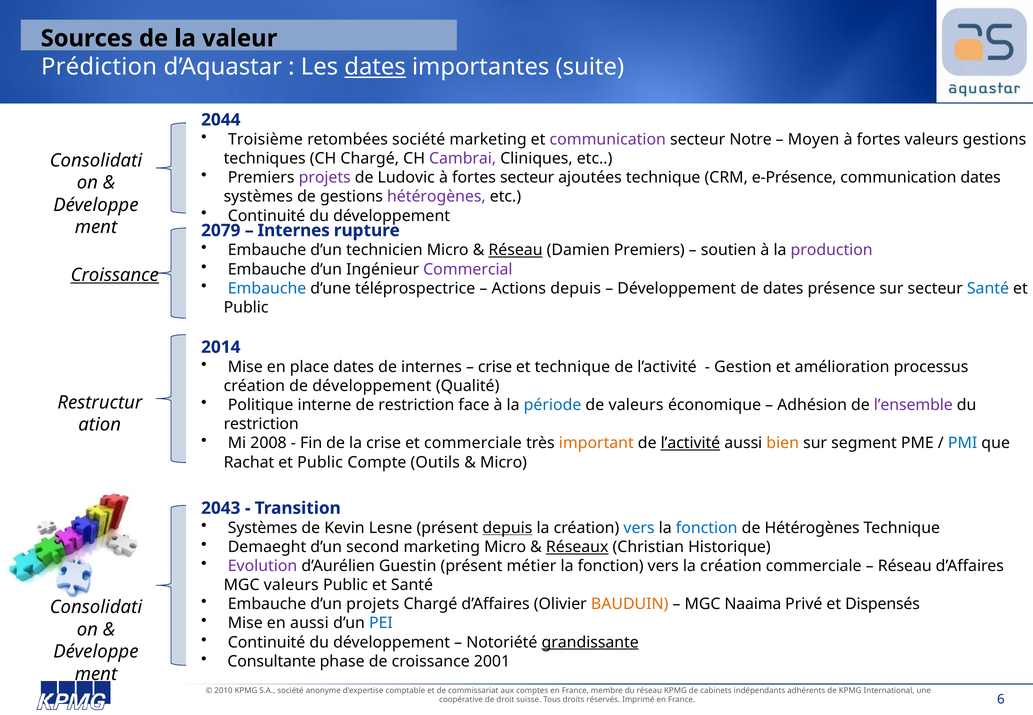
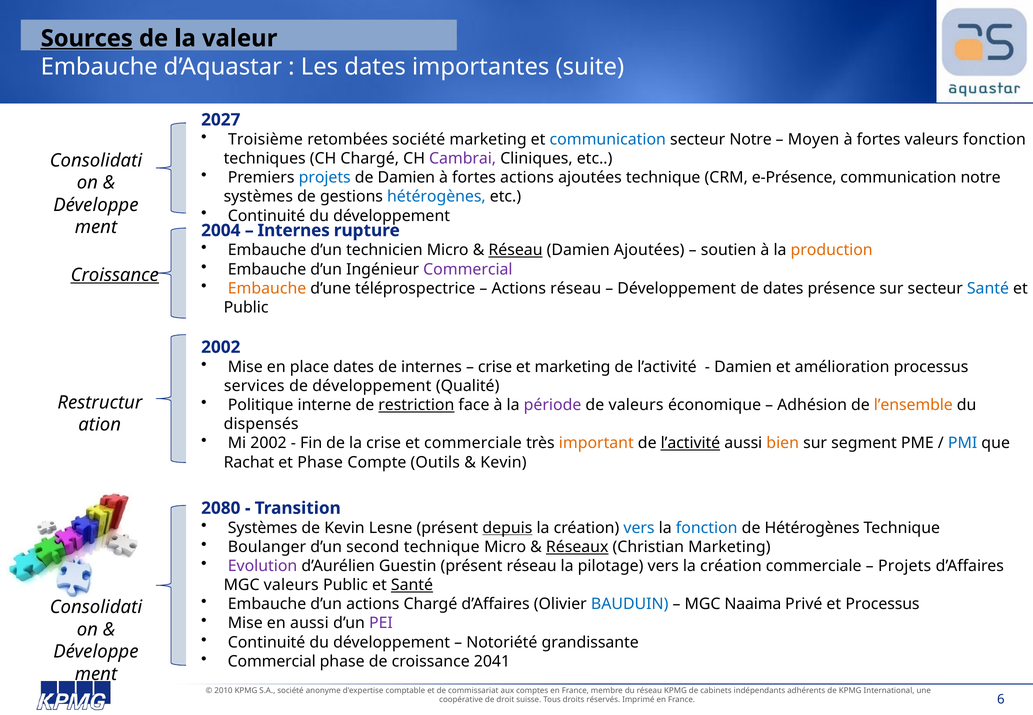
Sources underline: none -> present
Prédiction at (99, 67): Prédiction -> Embauche
dates at (375, 67) underline: present -> none
2044: 2044 -> 2027
communication at (608, 140) colour: purple -> blue
valeurs gestions: gestions -> fonction
projets at (325, 178) colour: purple -> blue
de Ludovic: Ludovic -> Damien
fortes secteur: secteur -> actions
communication dates: dates -> notre
hétérogènes at (436, 197) colour: purple -> blue
2079: 2079 -> 2004
Damien Premiers: Premiers -> Ajoutées
production colour: purple -> orange
Embauche at (267, 288) colour: blue -> orange
Actions depuis: depuis -> réseau
2014 at (221, 347): 2014 -> 2002
et technique: technique -> marketing
Gestion at (743, 367): Gestion -> Damien
création at (254, 386): création -> services
restriction at (416, 405) underline: none -> present
période colour: blue -> purple
l’ensemble colour: purple -> orange
restriction at (261, 424): restriction -> dispensés
Mi 2008: 2008 -> 2002
Public at (320, 462): Public -> Phase
Micro at (504, 462): Micro -> Kevin
2043: 2043 -> 2080
Demaeght: Demaeght -> Boulanger
second marketing: marketing -> technique
Christian Historique: Historique -> Marketing
présent métier: métier -> réseau
fonction at (611, 566): fonction -> pilotage
Réseau at (905, 566): Réseau -> Projets
Santé at (412, 585) underline: none -> present
d’un projets: projets -> actions
BAUDUIN colour: orange -> blue
et Dispensés: Dispensés -> Processus
PEI colour: blue -> purple
grandissante underline: present -> none
Consultante at (272, 662): Consultante -> Commercial
2001: 2001 -> 2041
